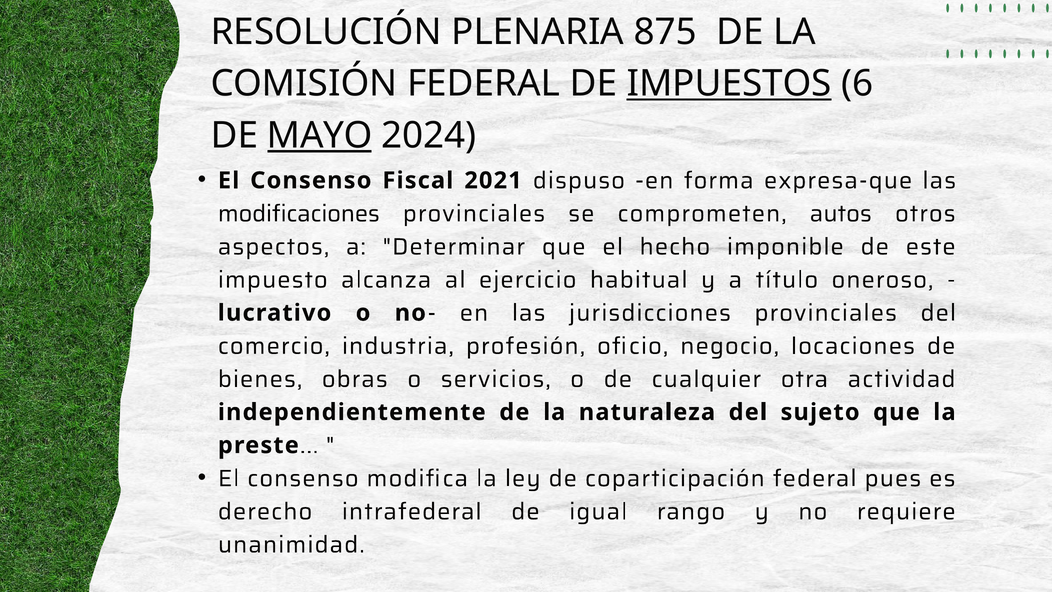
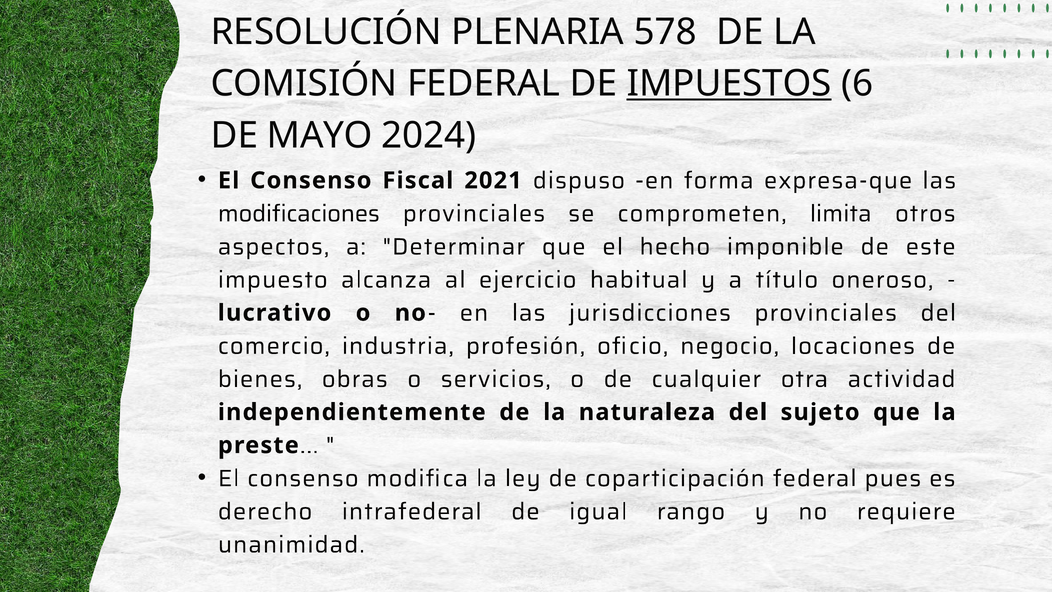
875: 875 -> 578
MAYO underline: present -> none
autos: autos -> limita
